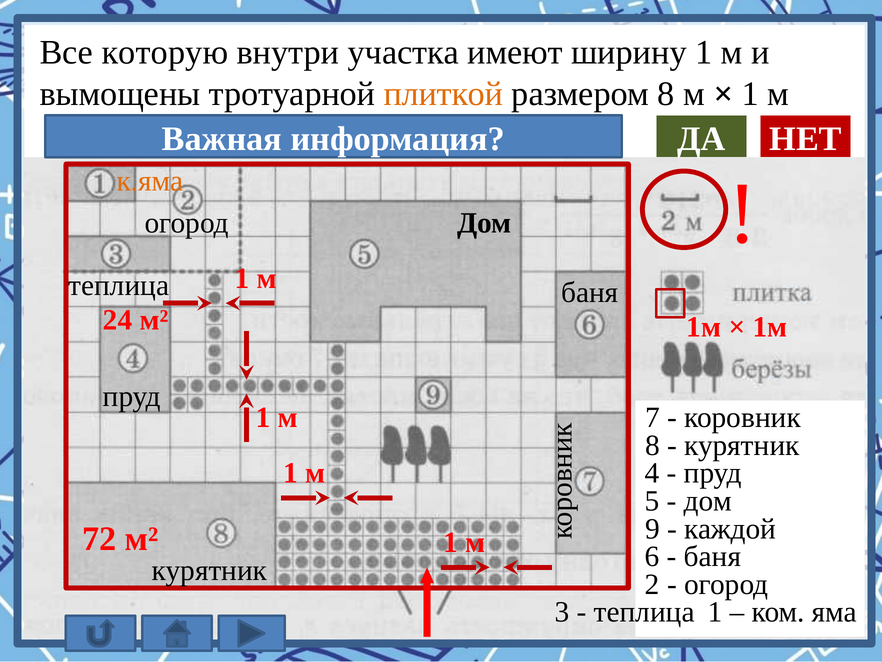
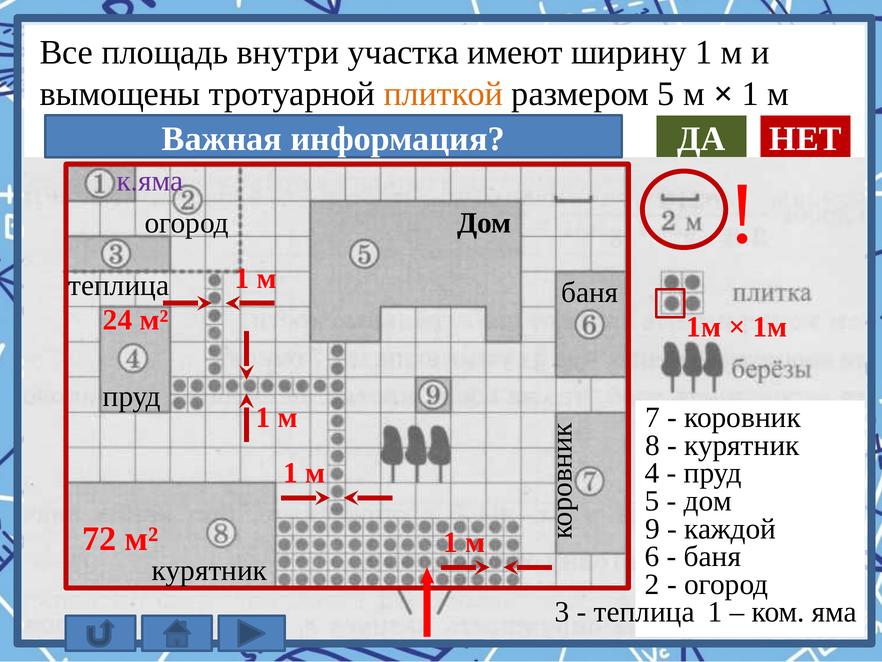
которую: которую -> площадь
размером 8: 8 -> 5
к.яма colour: orange -> purple
